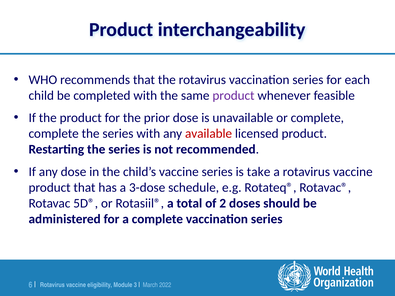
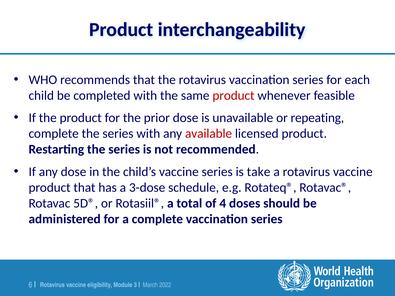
product at (233, 96) colour: purple -> red
or complete: complete -> repeating
2: 2 -> 4
